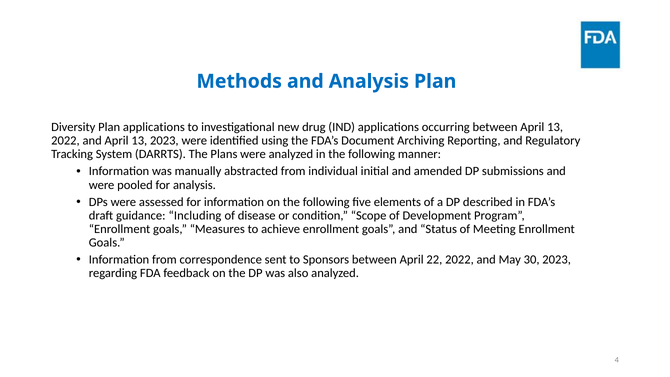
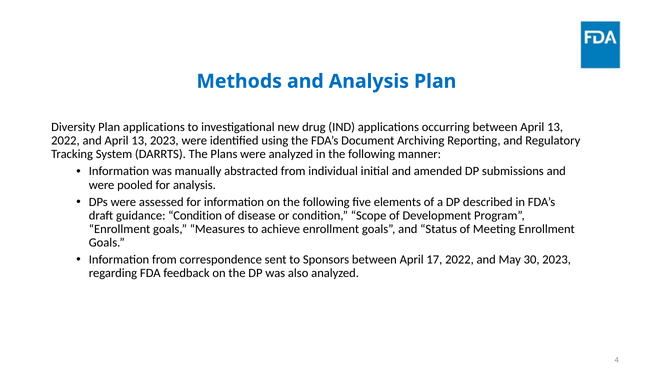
guidance Including: Including -> Condition
22: 22 -> 17
